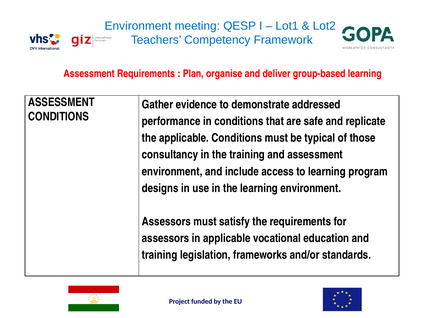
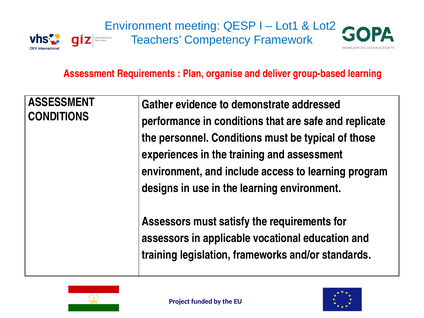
the applicable: applicable -> personnel
consultancy: consultancy -> experiences
